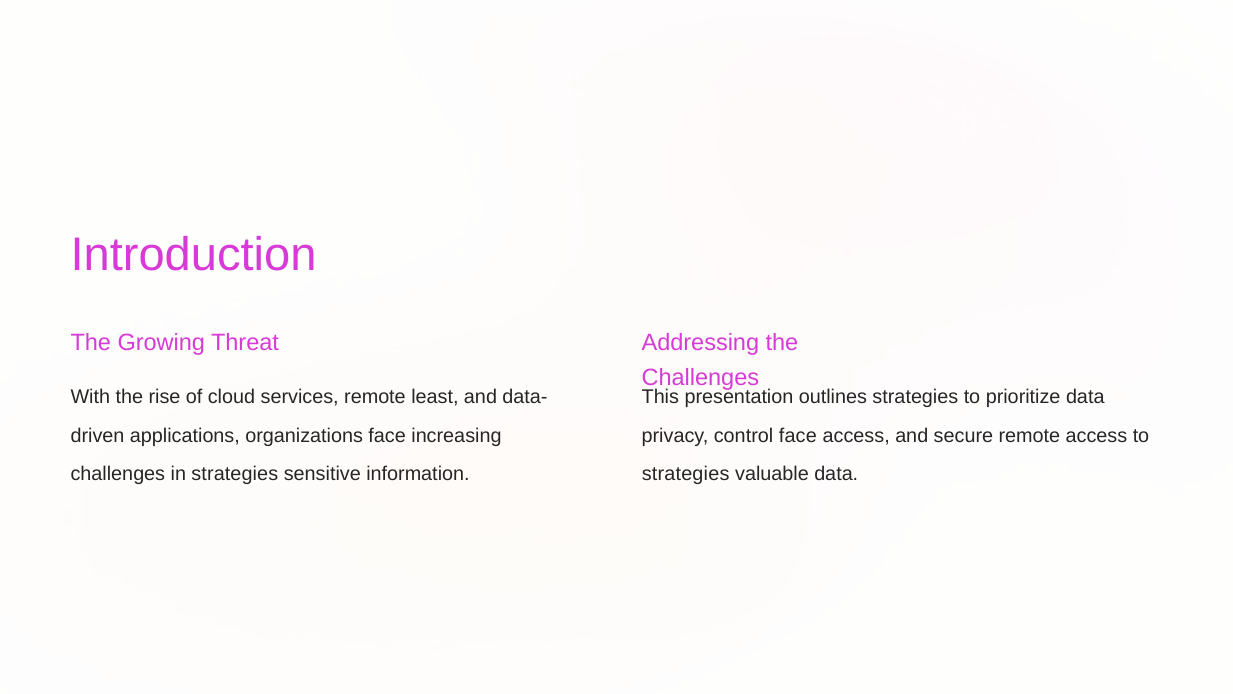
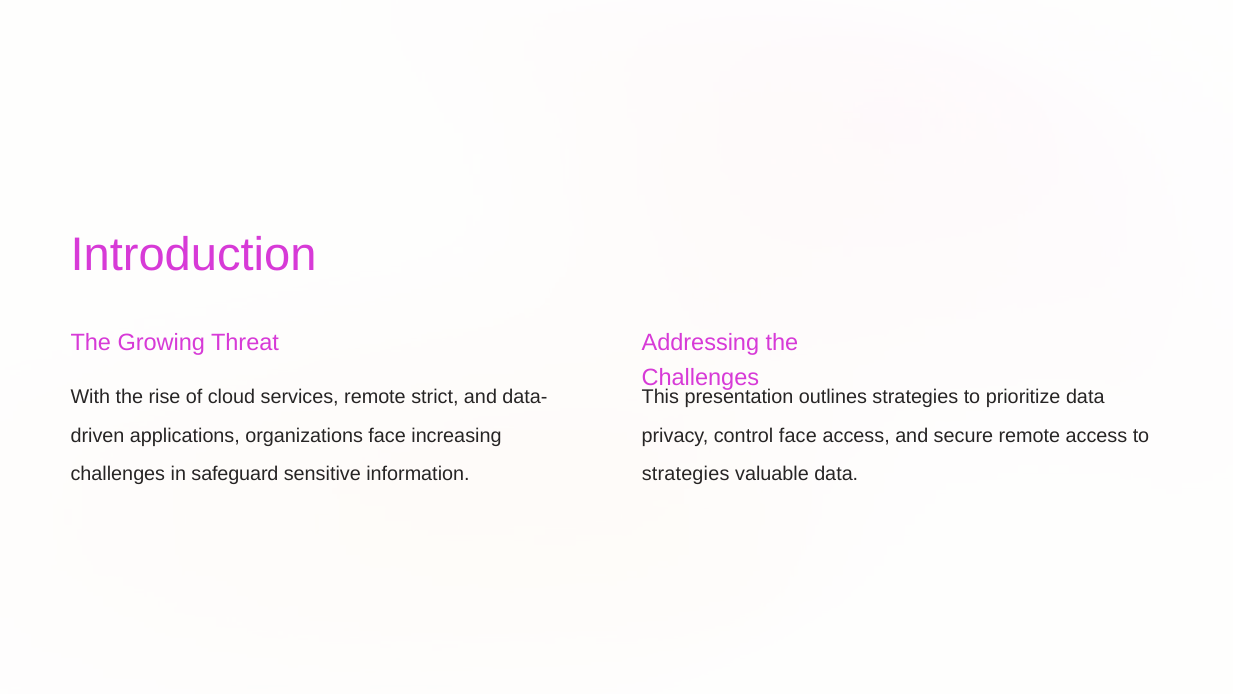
least: least -> strict
in strategies: strategies -> safeguard
